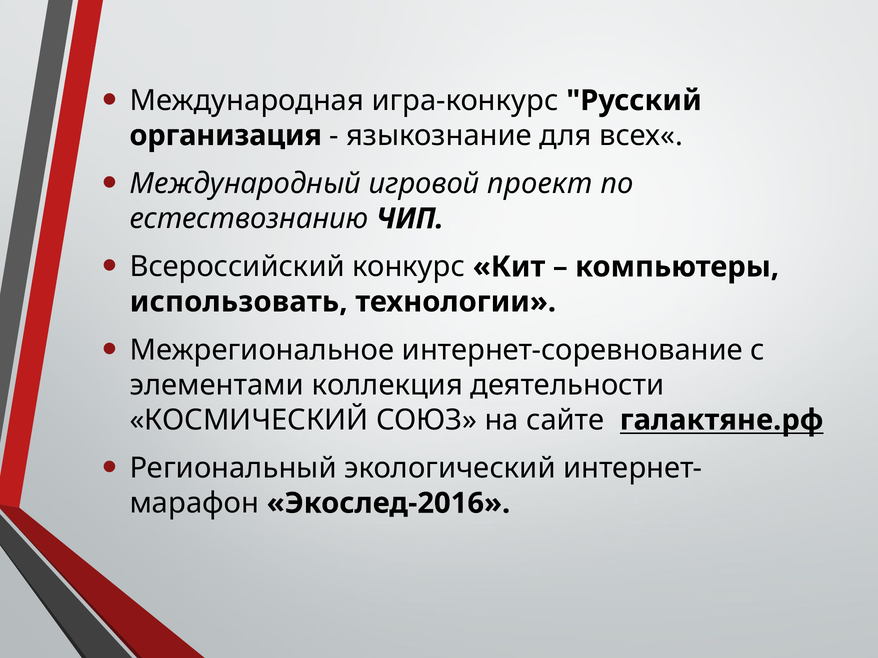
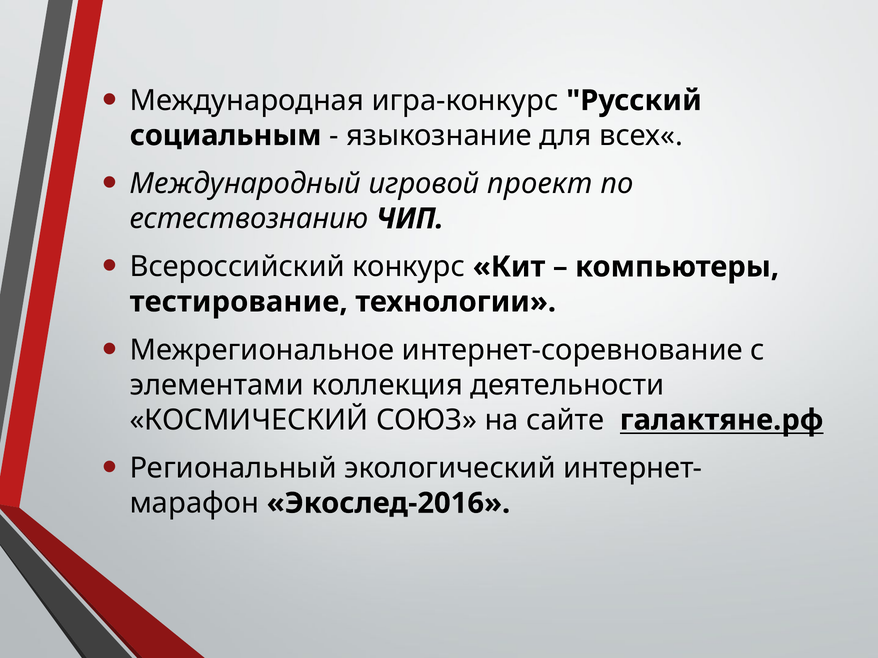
организация: организация -> социальным
использовать: использовать -> тестирование
